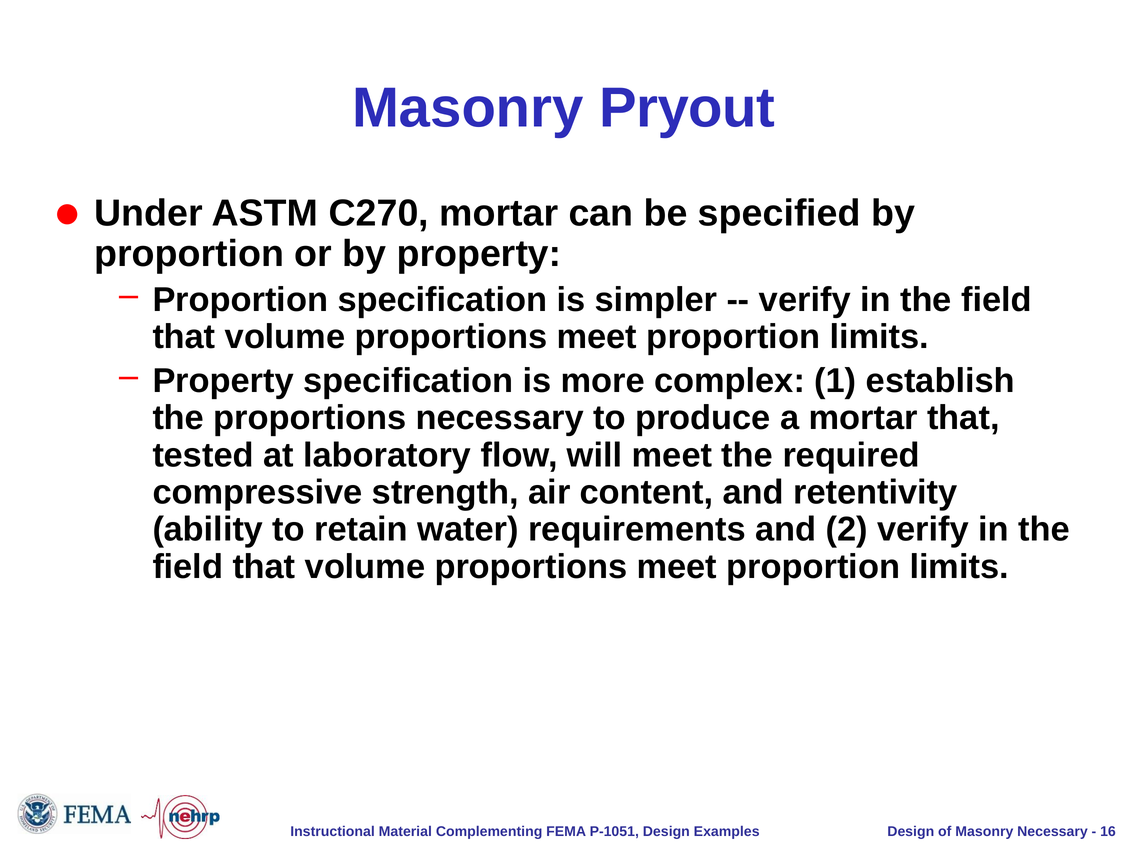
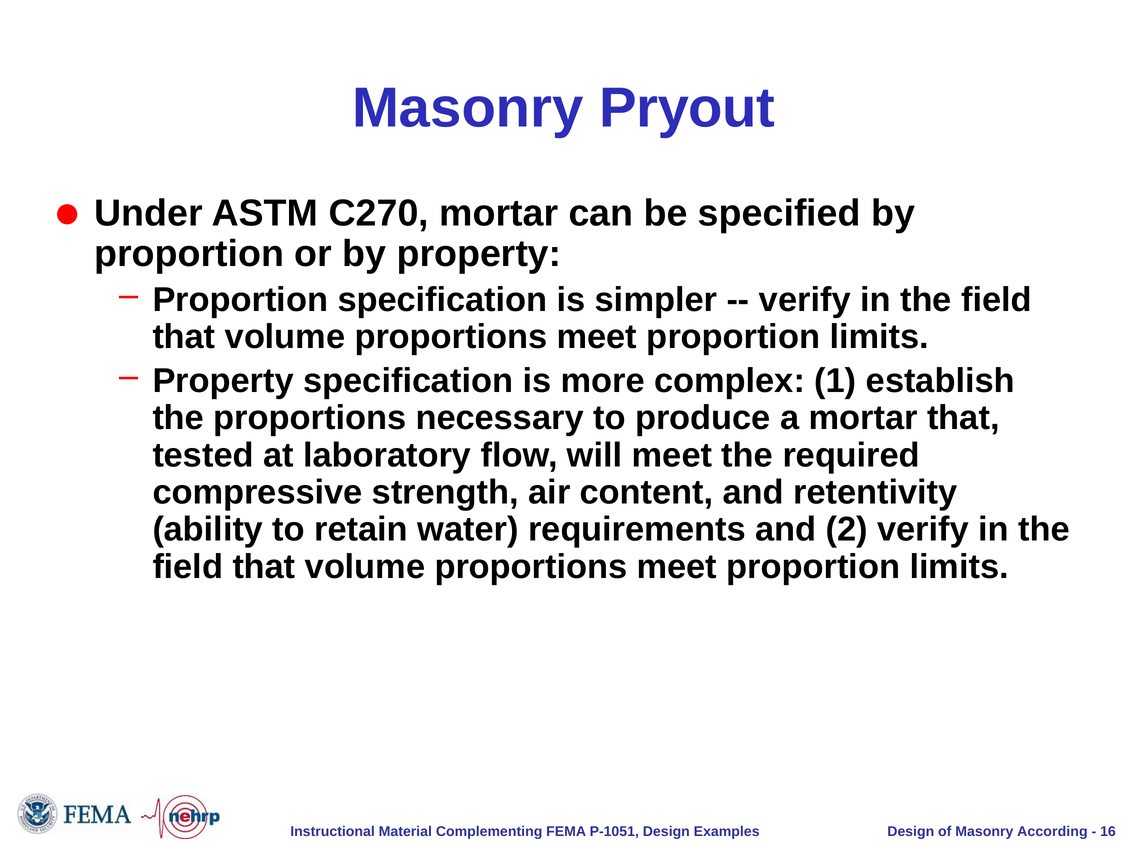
Masonry Necessary: Necessary -> According
